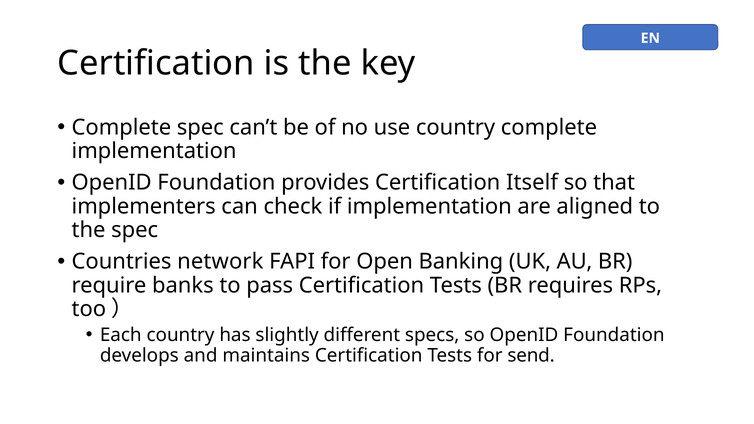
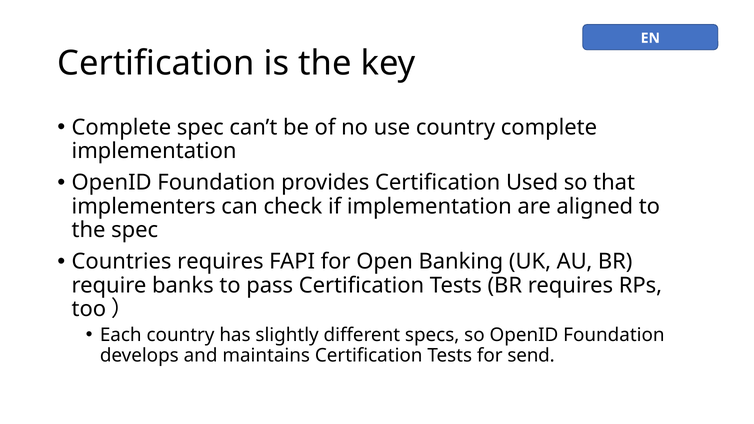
Itself: Itself -> Used
Countries network: network -> requires
